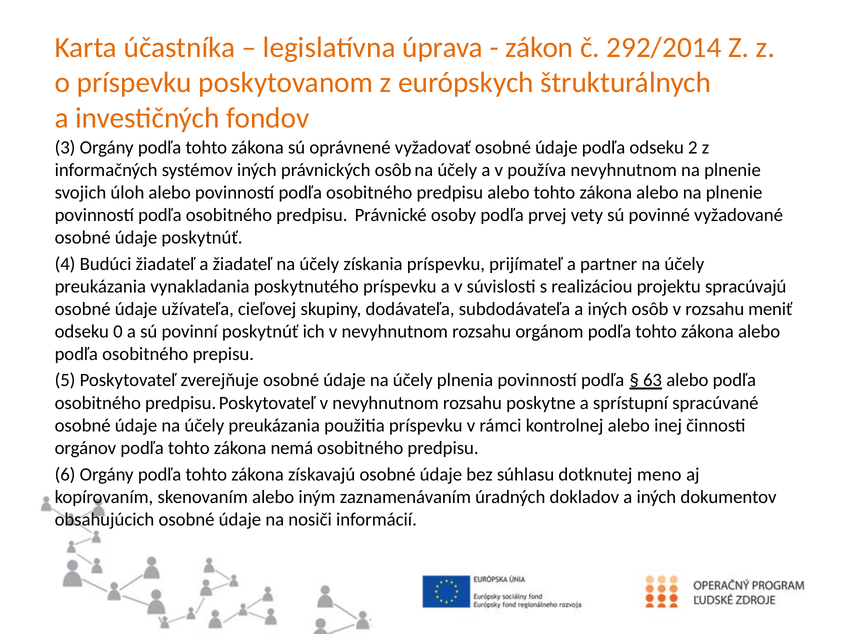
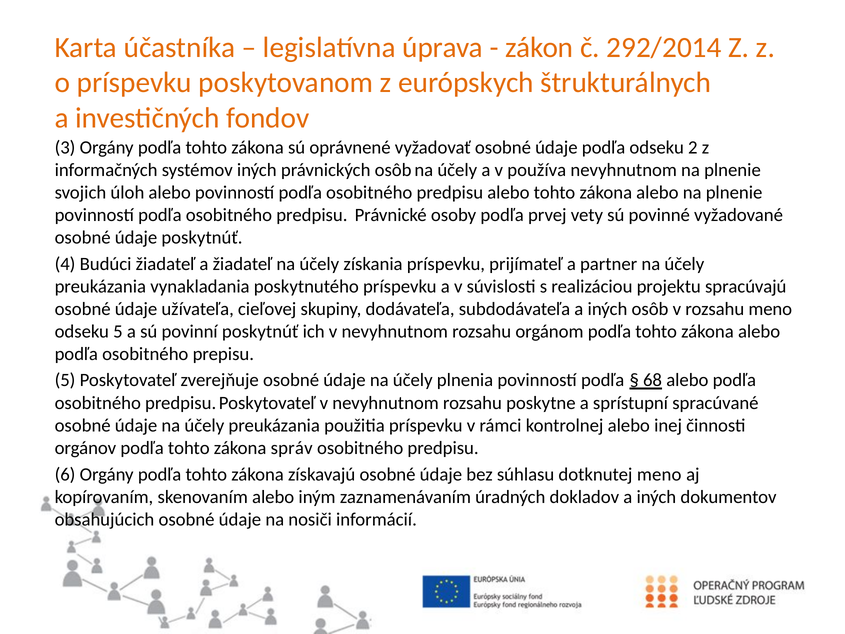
rozsahu meniť: meniť -> meno
odseku 0: 0 -> 5
63: 63 -> 68
nemá: nemá -> správ
